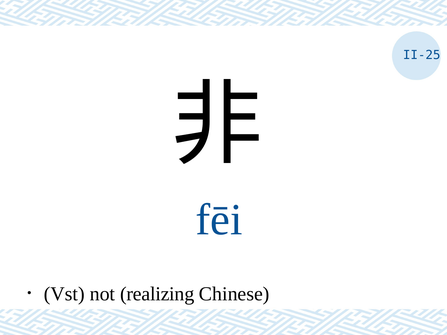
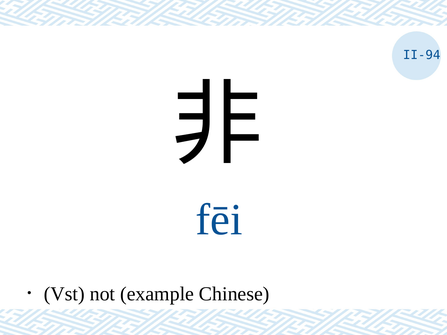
II-25: II-25 -> II-94
realizing: realizing -> example
